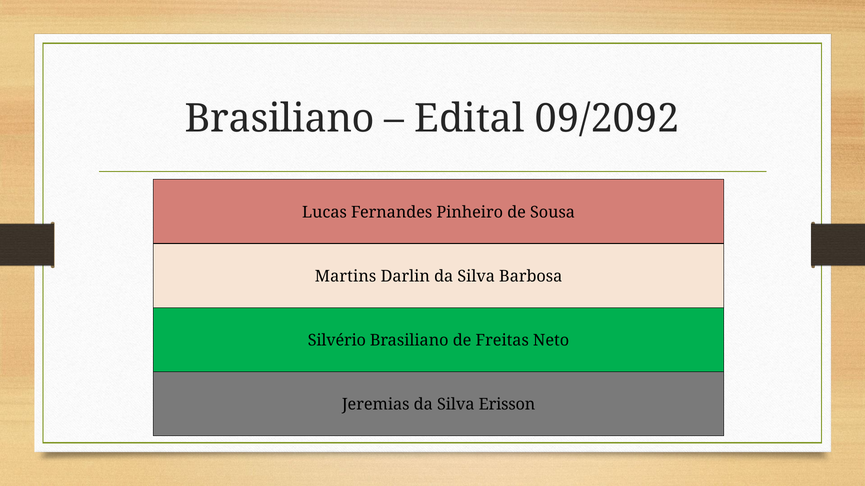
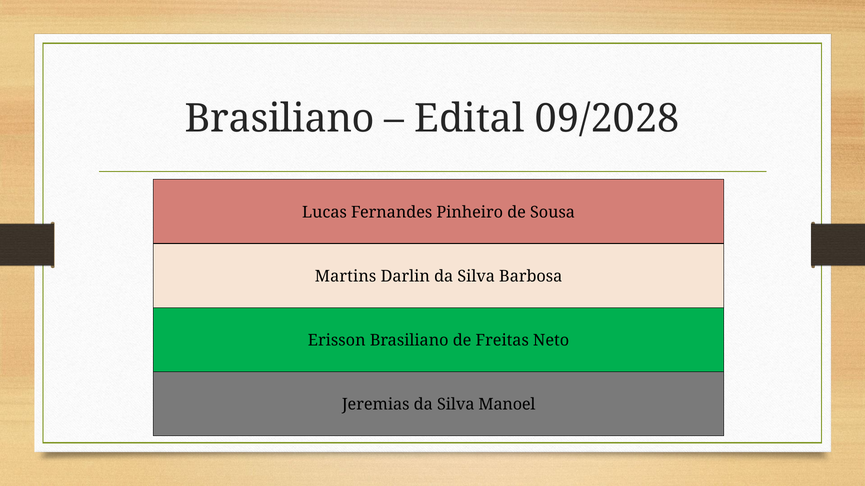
09/2092: 09/2092 -> 09/2028
Silvério: Silvério -> Erisson
Erisson: Erisson -> Manoel
